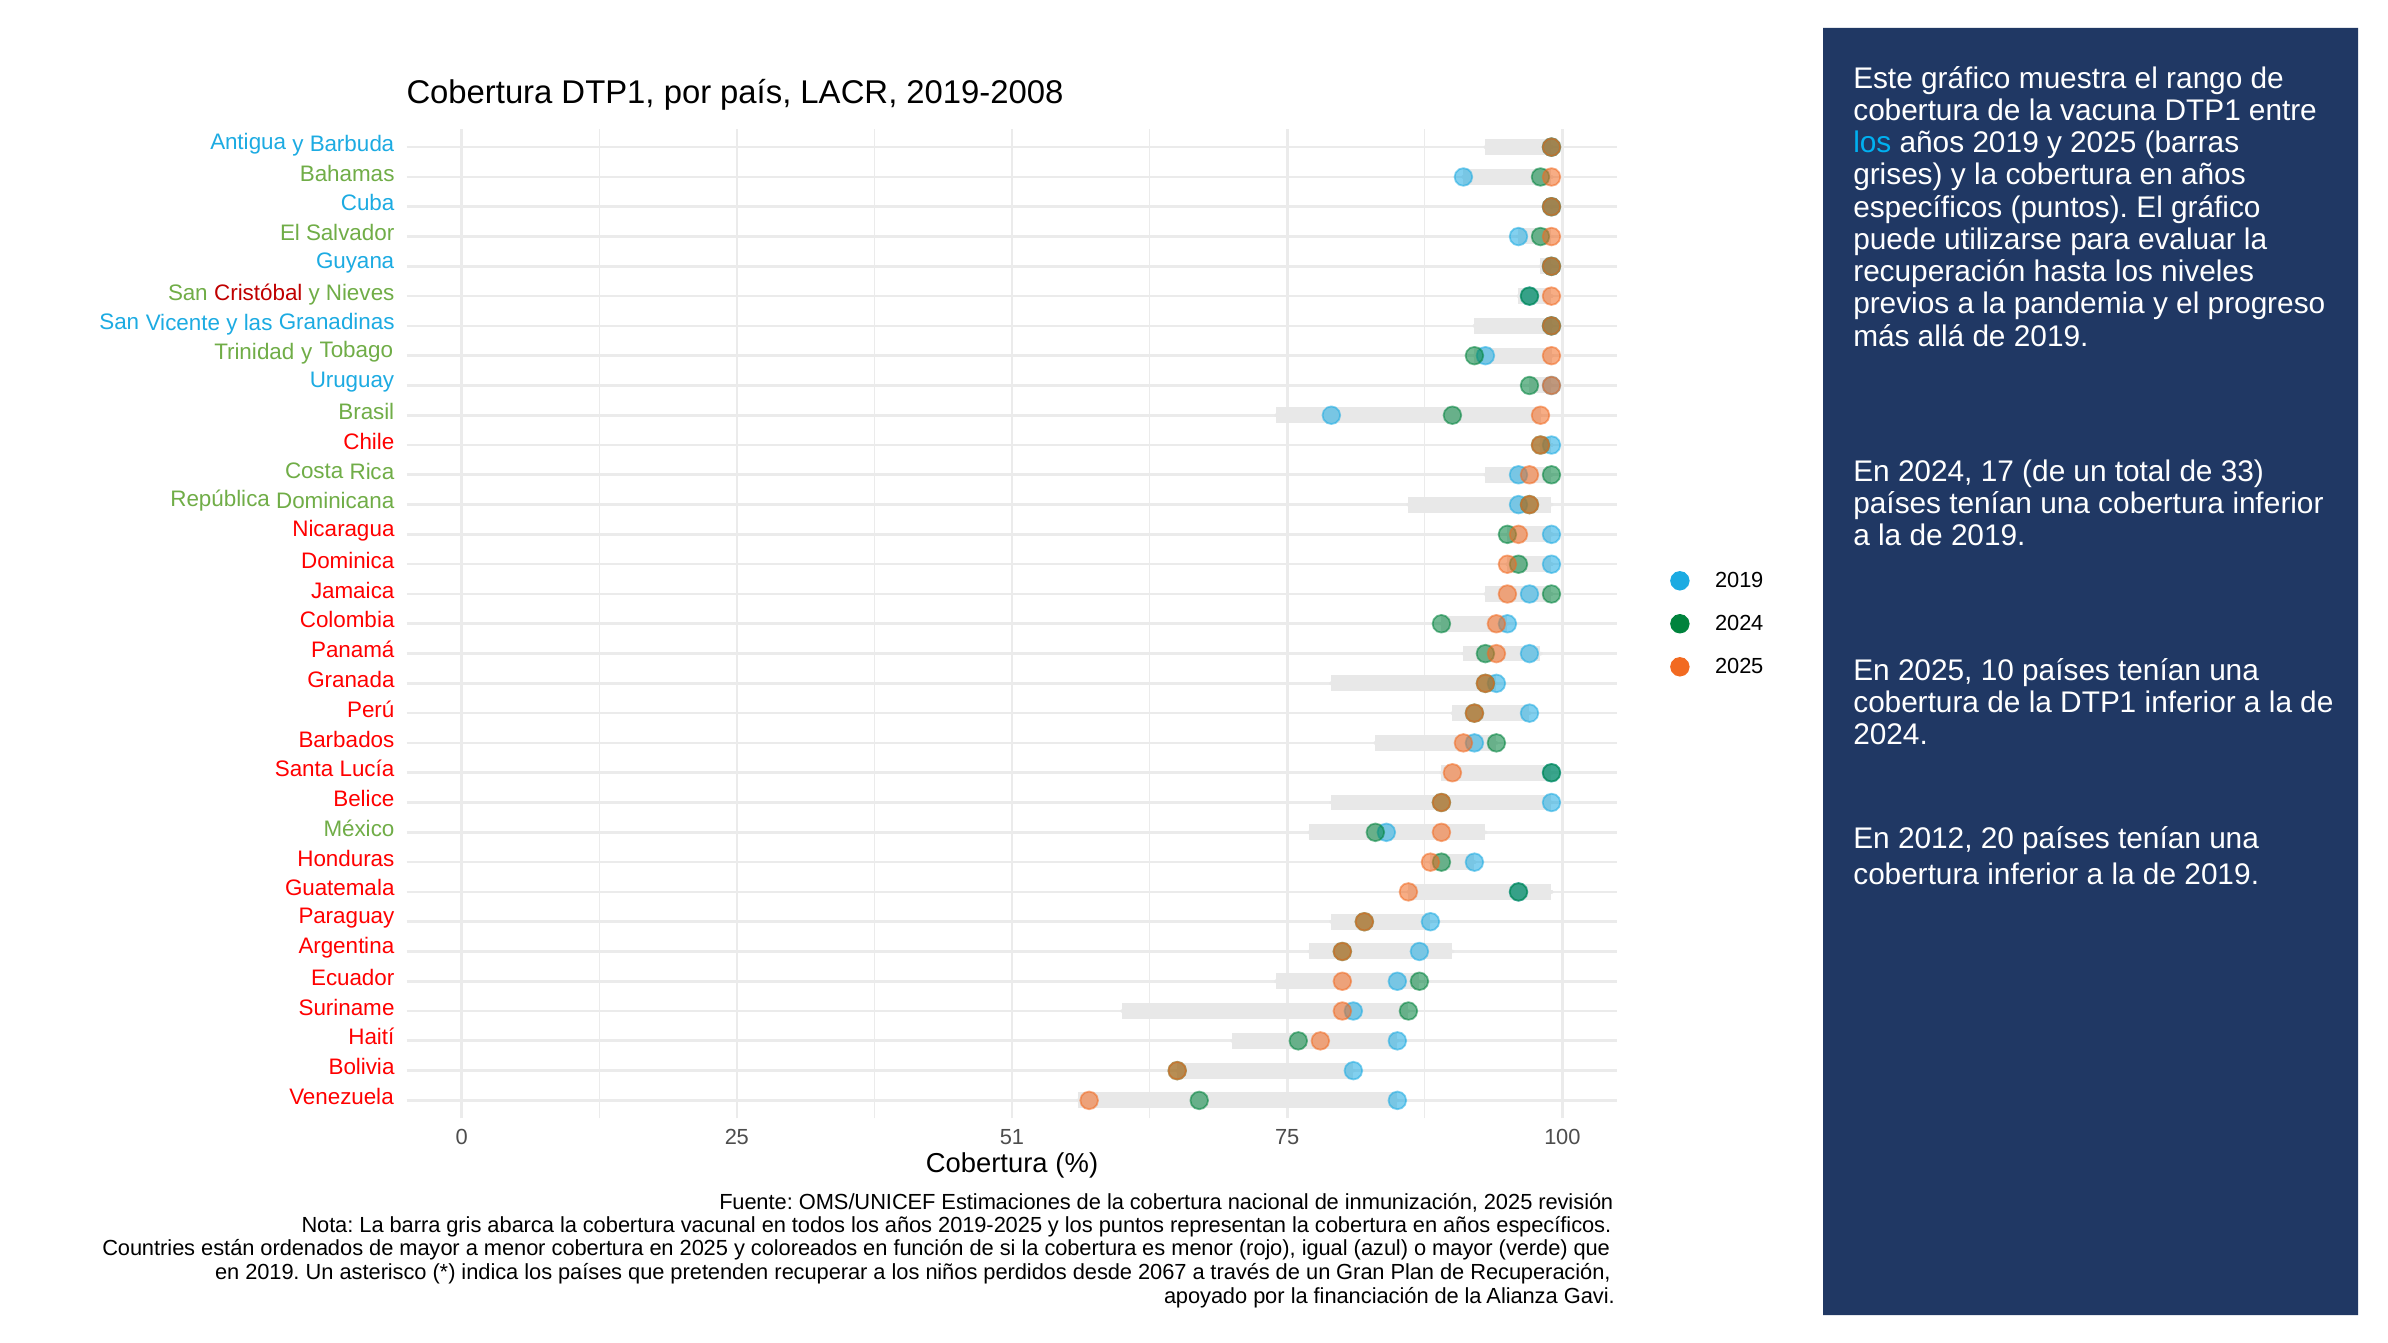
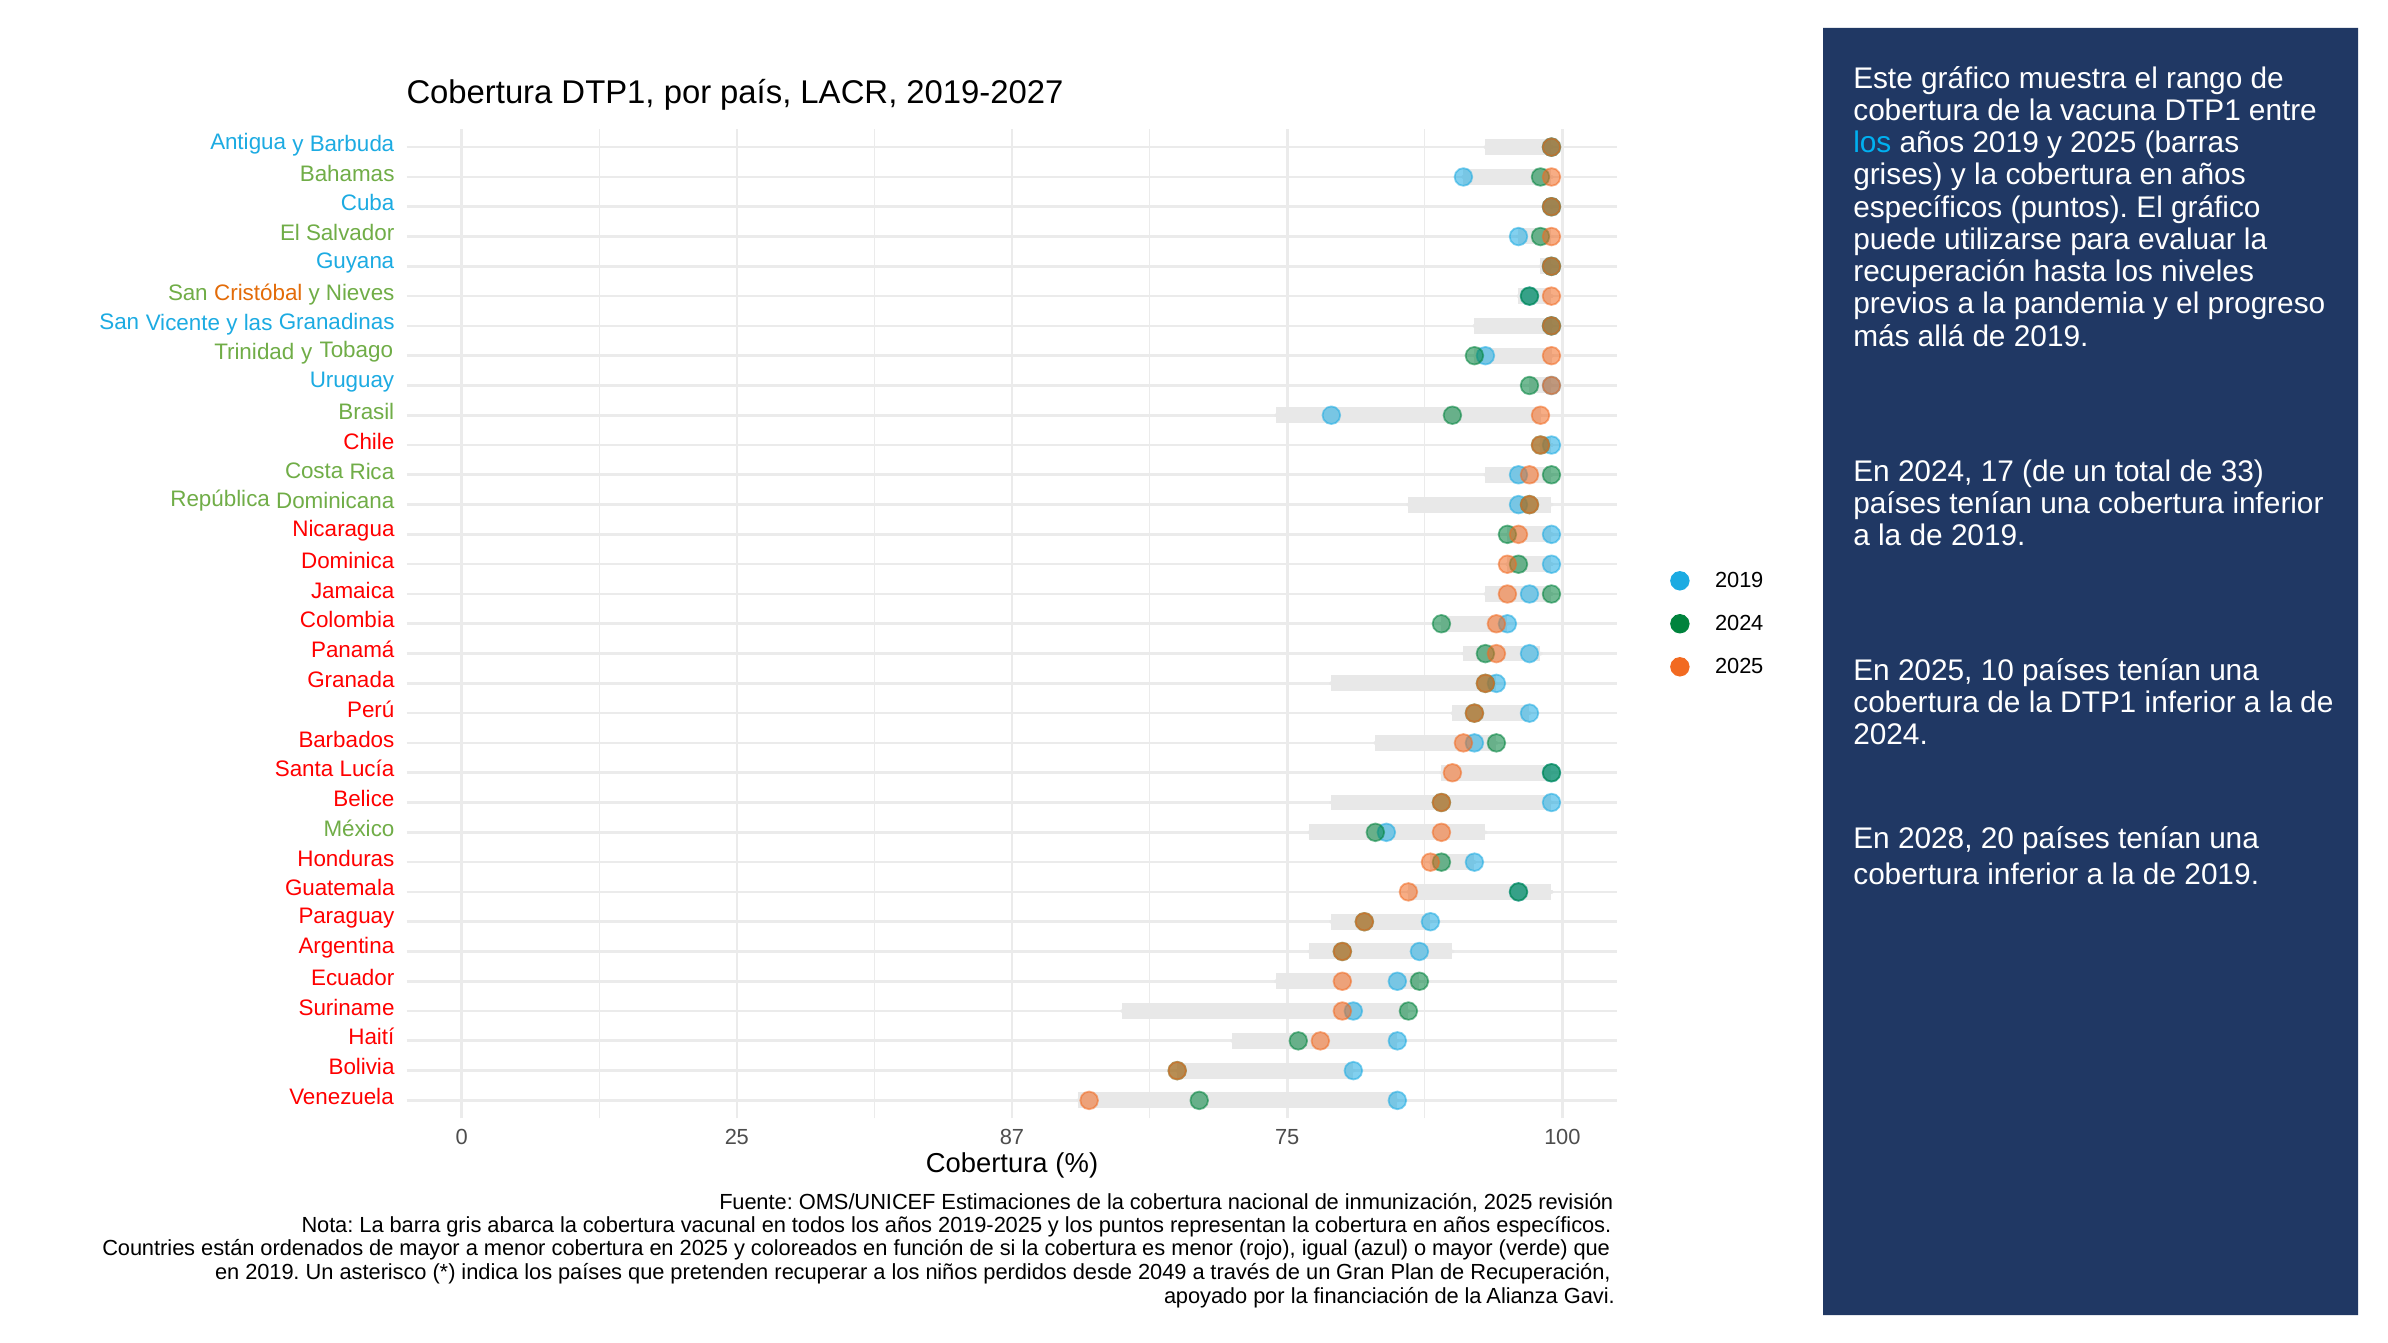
2019-2008: 2019-2008 -> 2019-2027
Cristóbal colour: red -> orange
2012: 2012 -> 2028
51: 51 -> 87
2067: 2067 -> 2049
